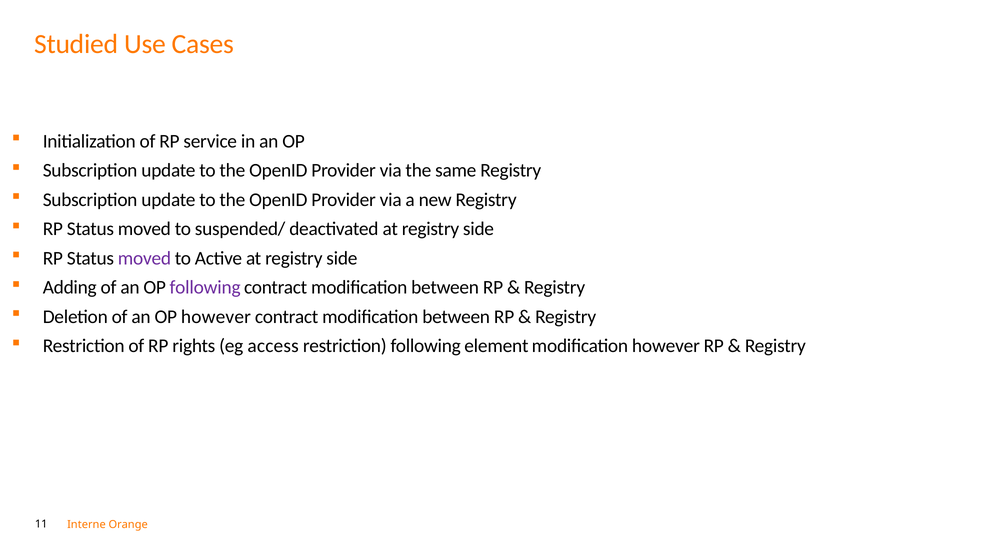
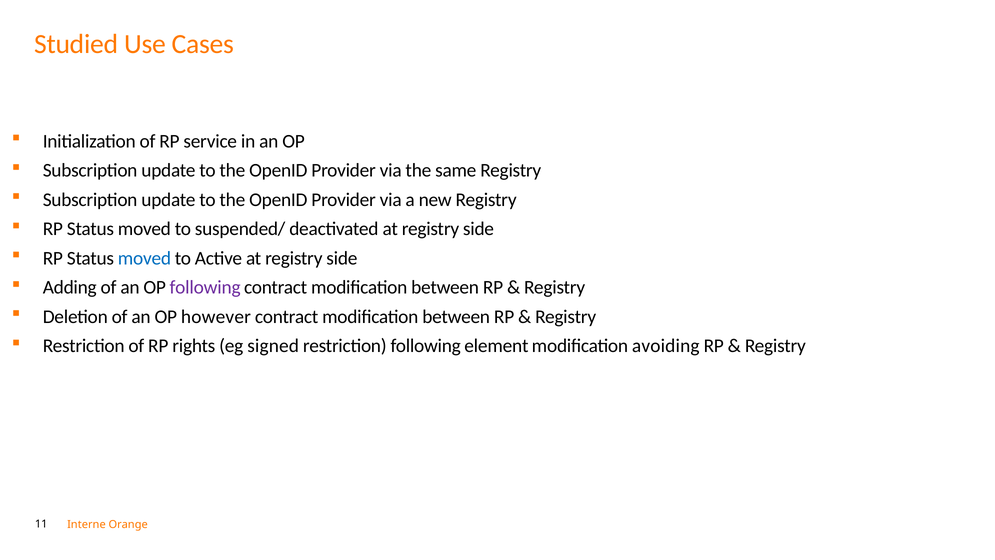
moved at (144, 258) colour: purple -> blue
access: access -> signed
modification however: however -> avoiding
